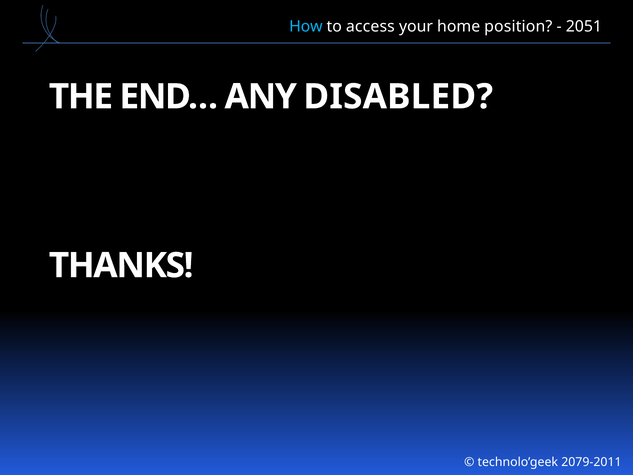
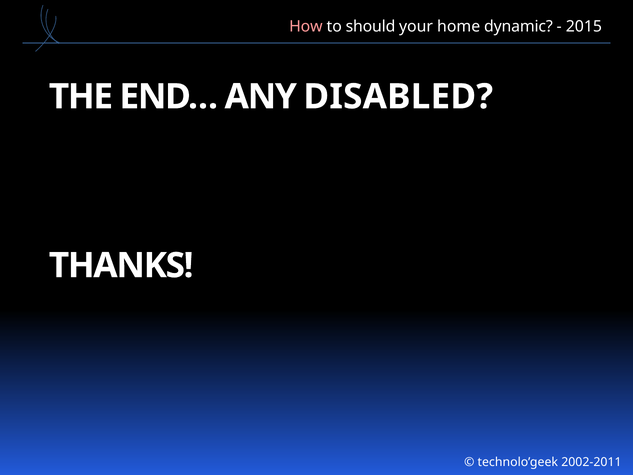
How colour: light blue -> pink
access: access -> should
position: position -> dynamic
2051: 2051 -> 2015
2079-2011: 2079-2011 -> 2002-2011
